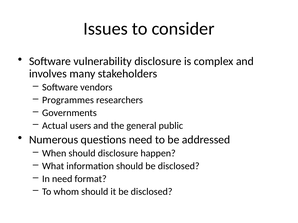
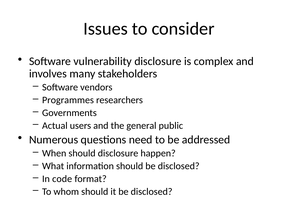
In need: need -> code
